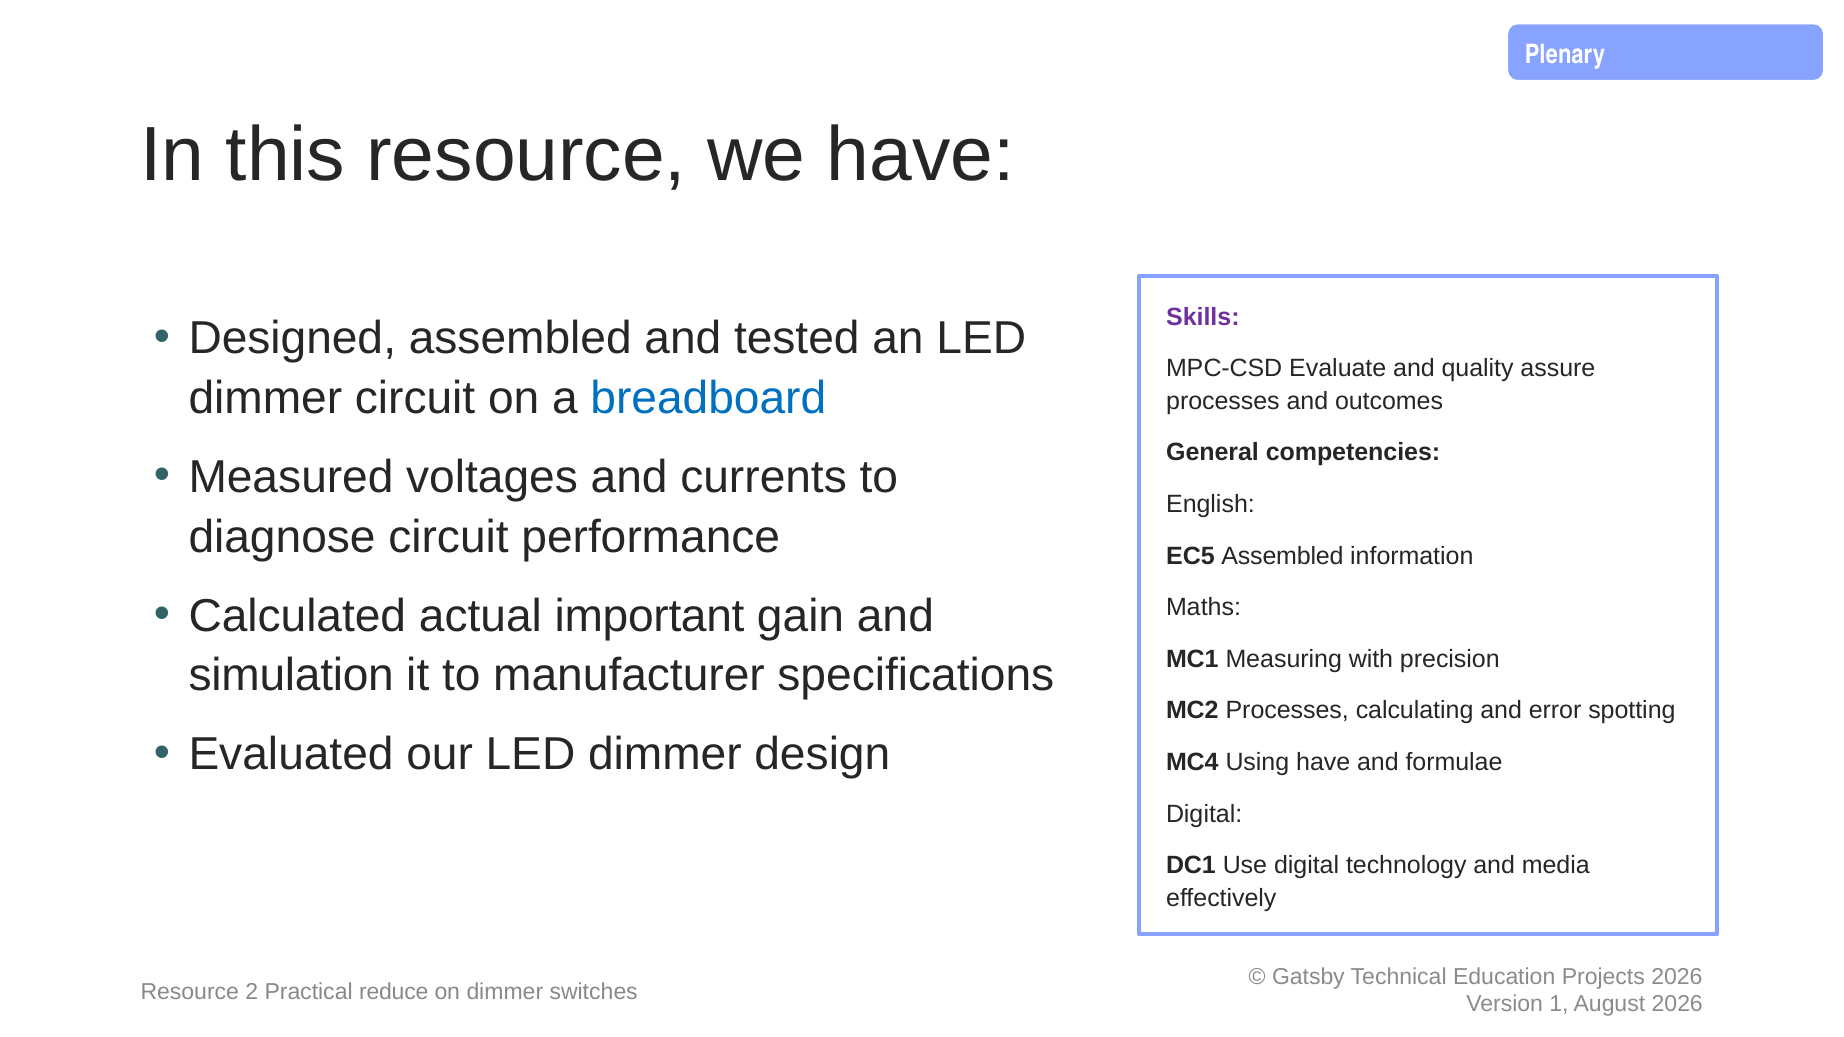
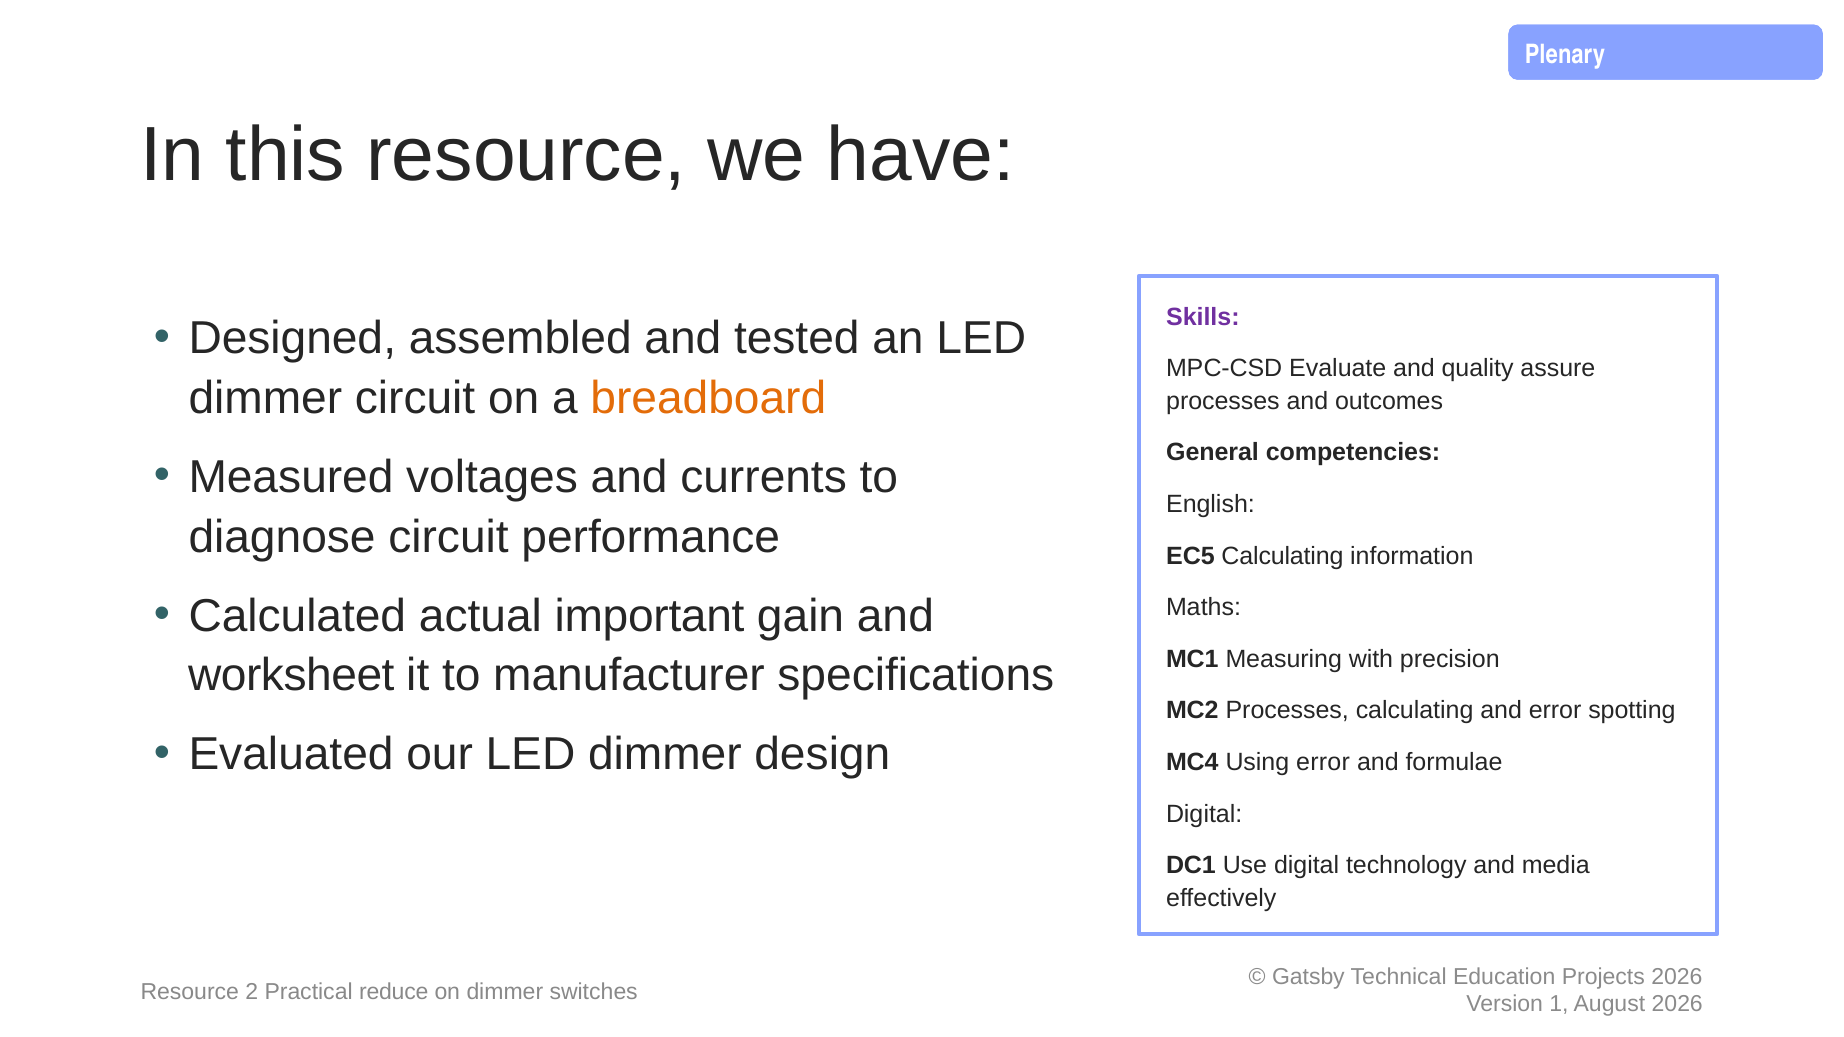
breadboard colour: blue -> orange
EC5 Assembled: Assembled -> Calculating
simulation: simulation -> worksheet
Using have: have -> error
